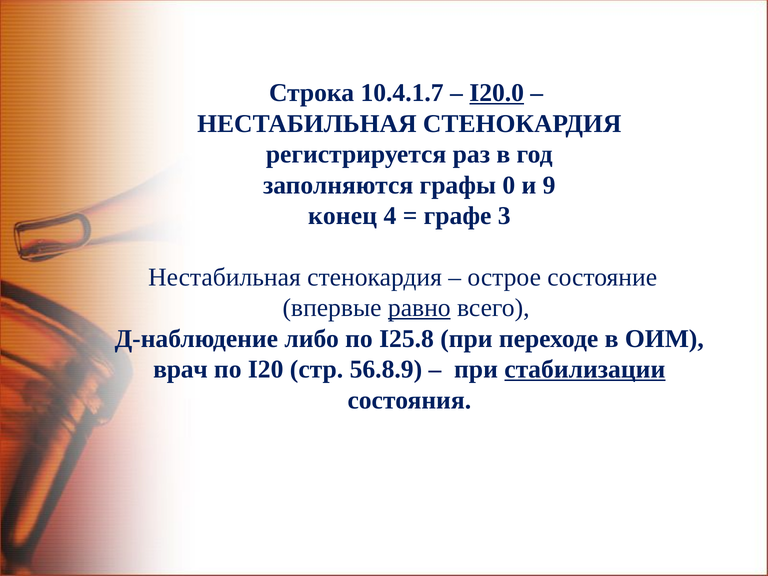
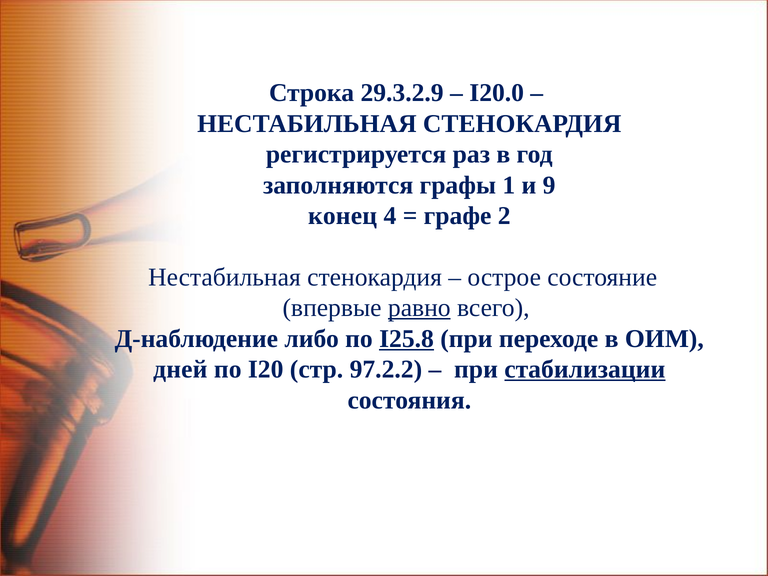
10.4.1.7: 10.4.1.7 -> 29.3.2.9
I20.0 underline: present -> none
0: 0 -> 1
3: 3 -> 2
I25.8 underline: none -> present
врач: врач -> дней
56.8.9: 56.8.9 -> 97.2.2
